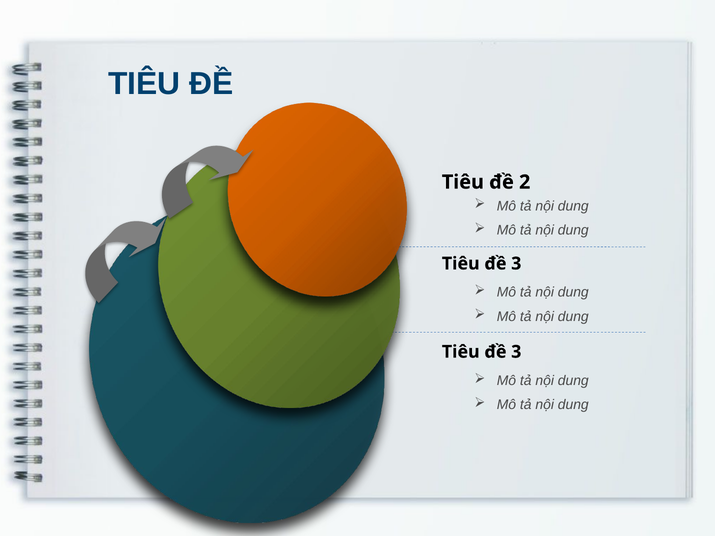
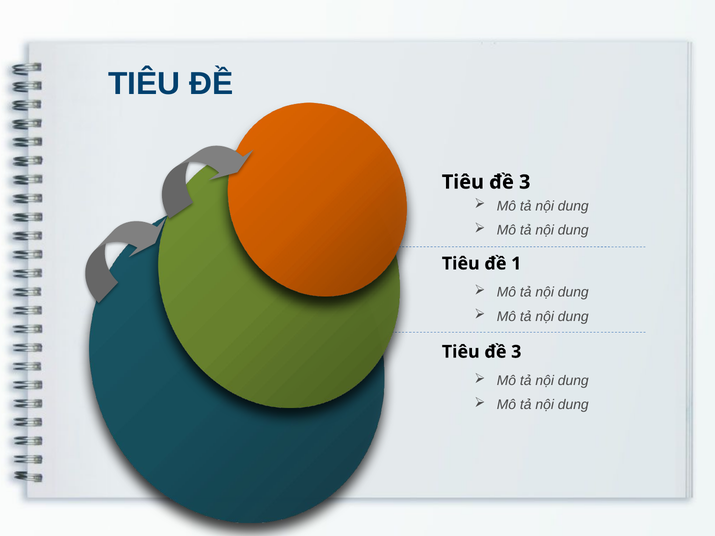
2 at (525, 182): 2 -> 3
3 at (516, 264): 3 -> 1
